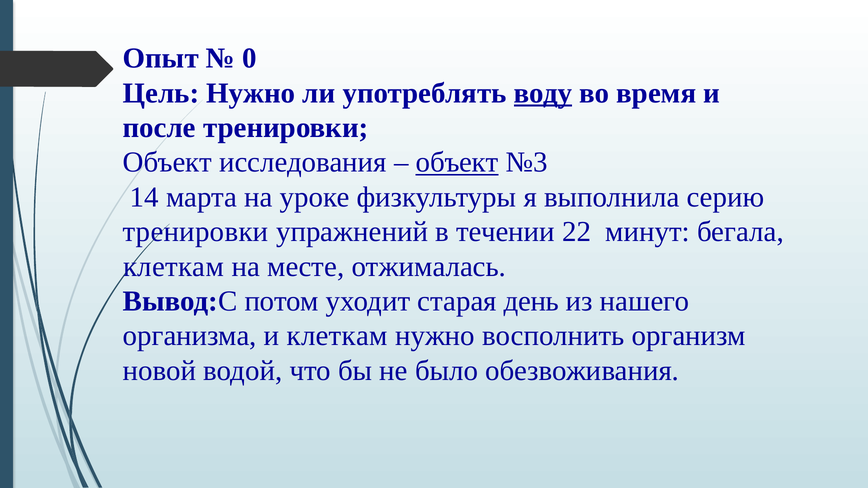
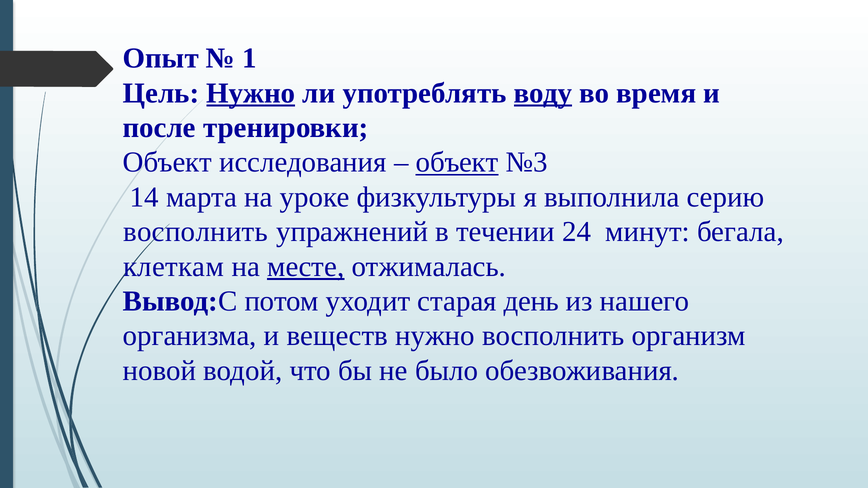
0: 0 -> 1
Нужно at (251, 93) underline: none -> present
тренировки at (196, 232): тренировки -> восполнить
22: 22 -> 24
месте underline: none -> present
и клеткам: клеткам -> веществ
